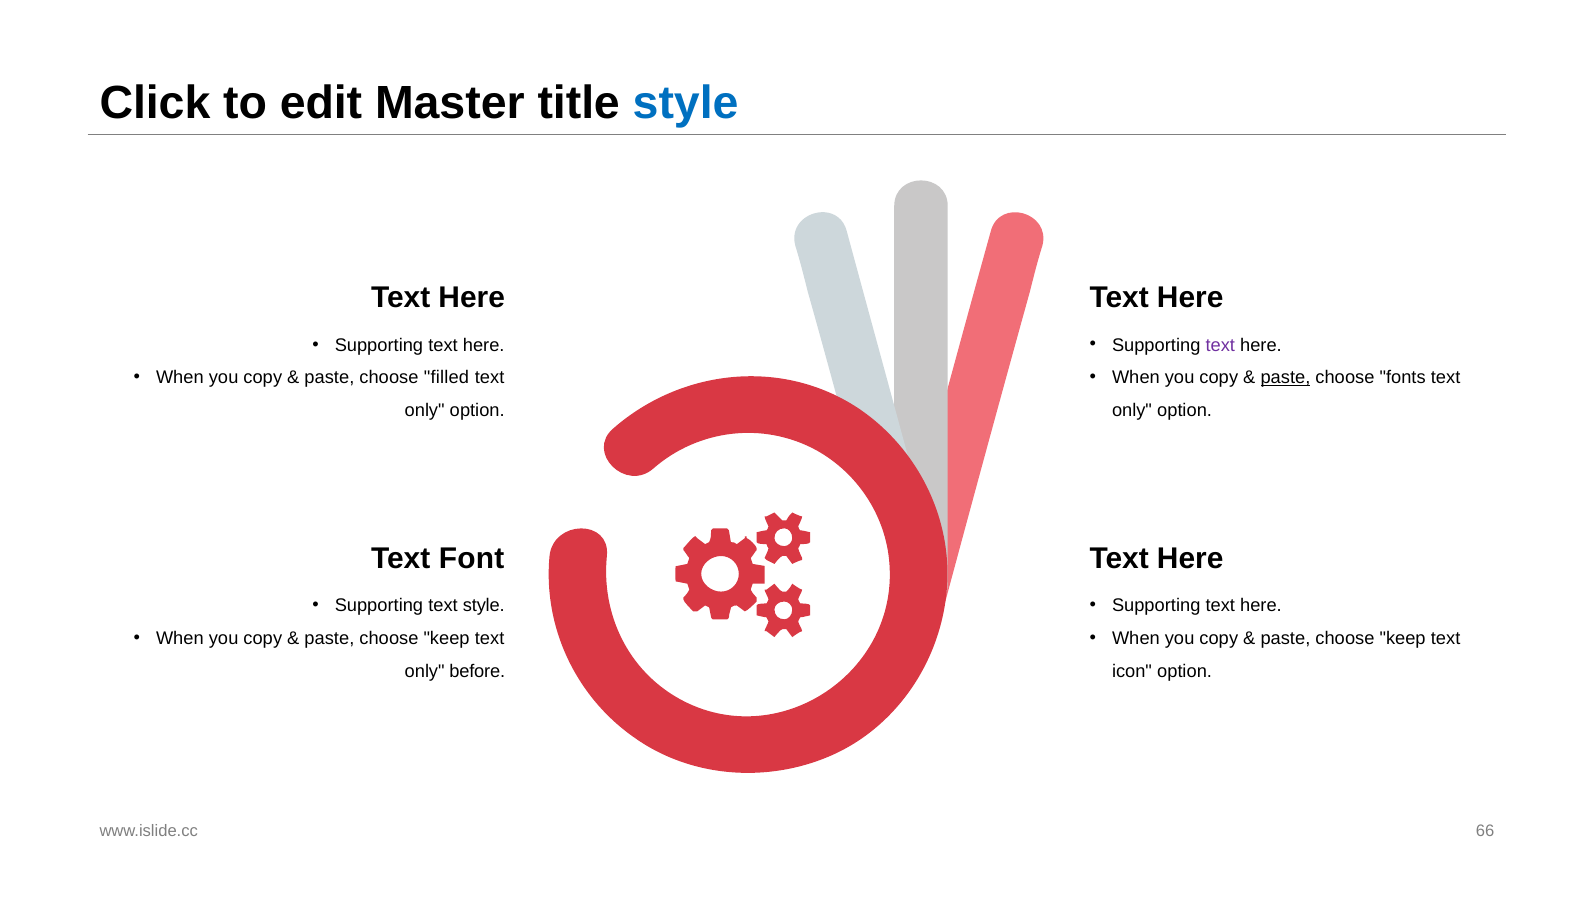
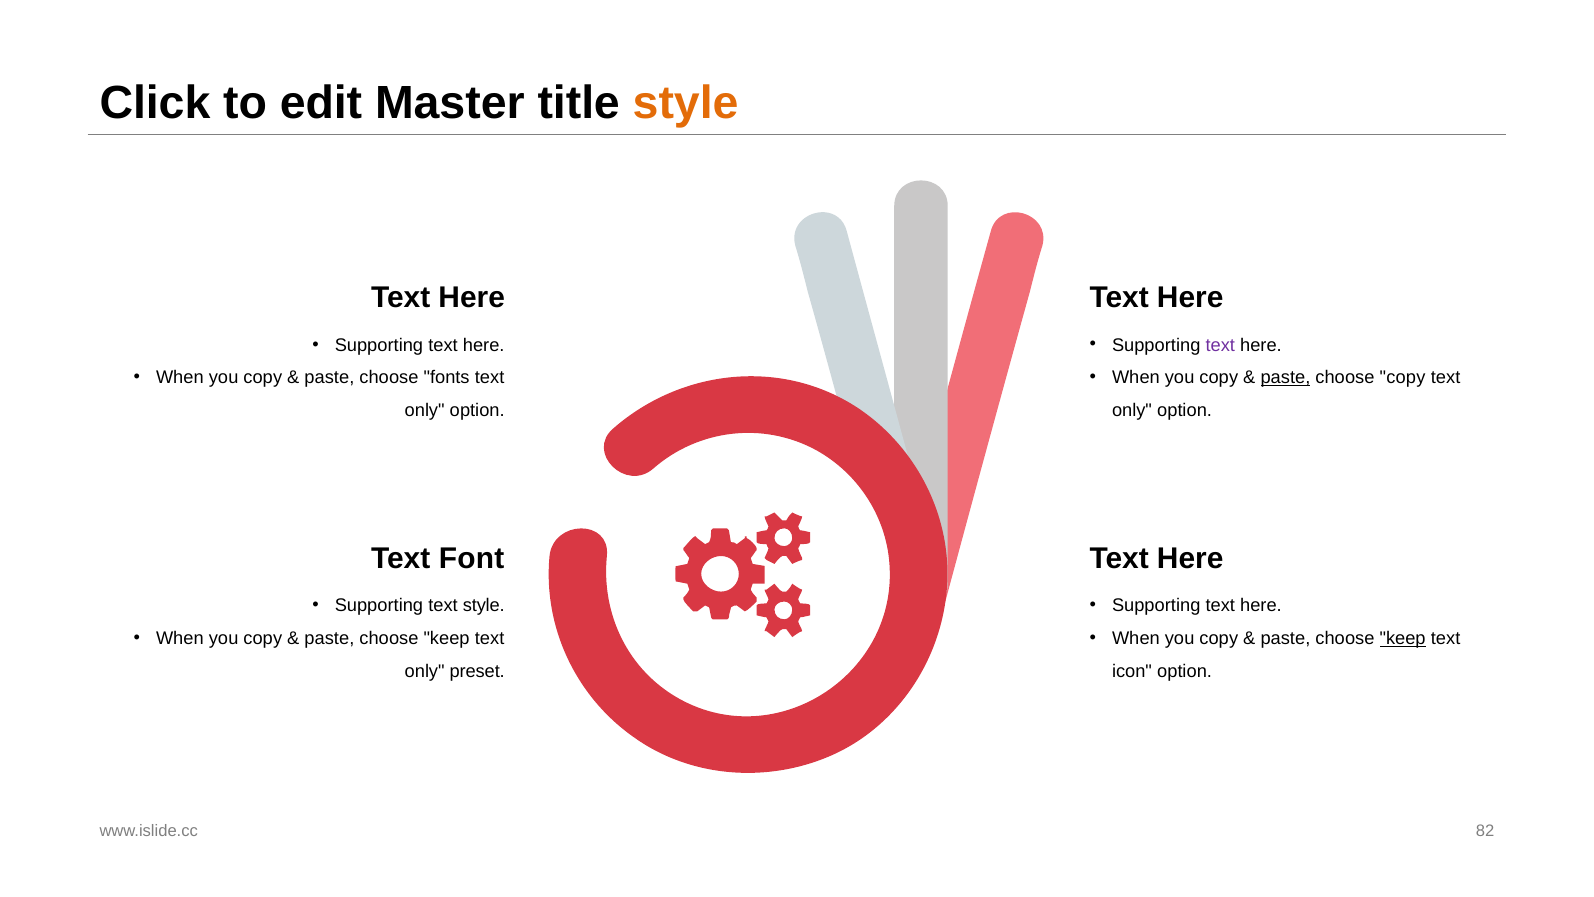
style at (686, 103) colour: blue -> orange
choose fonts: fonts -> copy
filled: filled -> fonts
keep at (1403, 639) underline: none -> present
before: before -> preset
66: 66 -> 82
